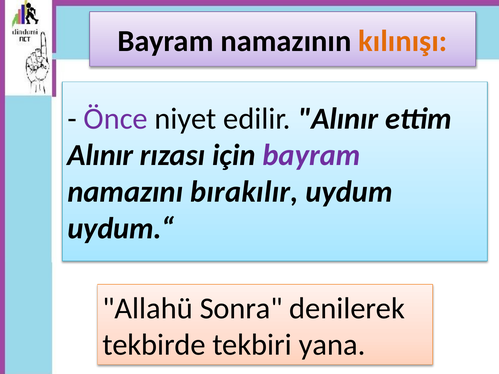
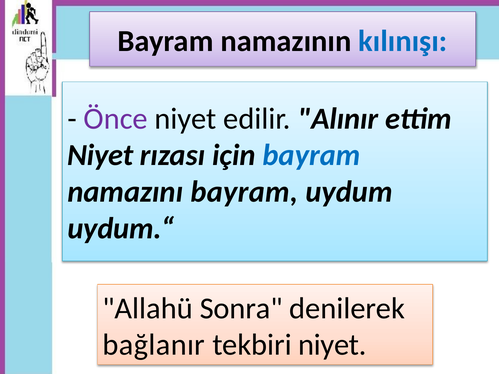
kılınışı colour: orange -> blue
Alınır at (100, 155): Alınır -> Niyet
bayram at (311, 155) colour: purple -> blue
namazını bırakılır: bırakılır -> bayram
tekbirde: tekbirde -> bağlanır
tekbiri yana: yana -> niyet
